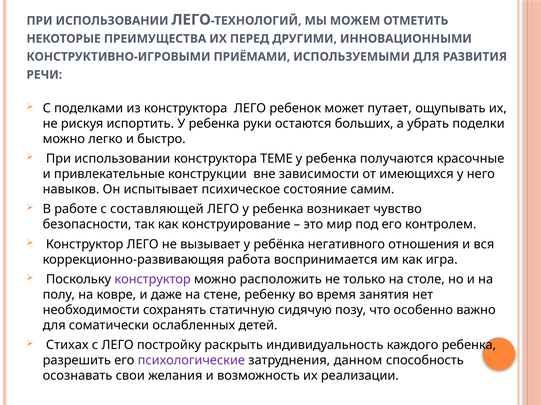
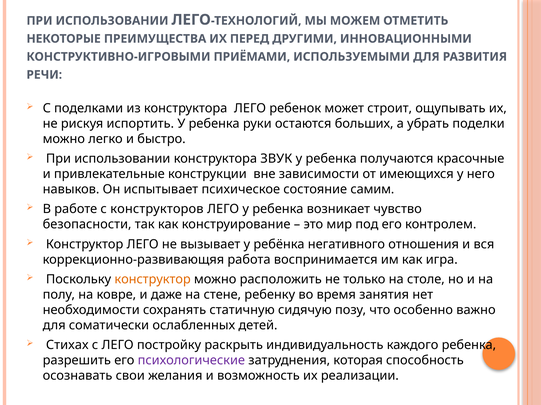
путает: путает -> строит
ТЕМЕ: ТЕМЕ -> ЗВУК
составляющей: составляющей -> конструкторов
конструктор at (153, 280) colour: purple -> orange
данном: данном -> которая
